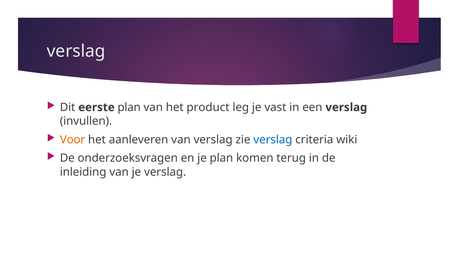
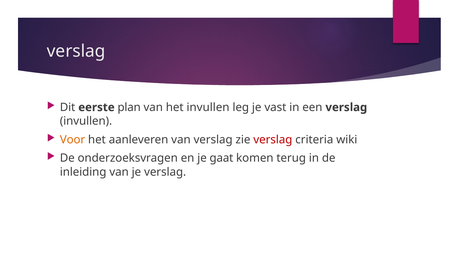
het product: product -> invullen
verslag at (273, 140) colour: blue -> red
je plan: plan -> gaat
